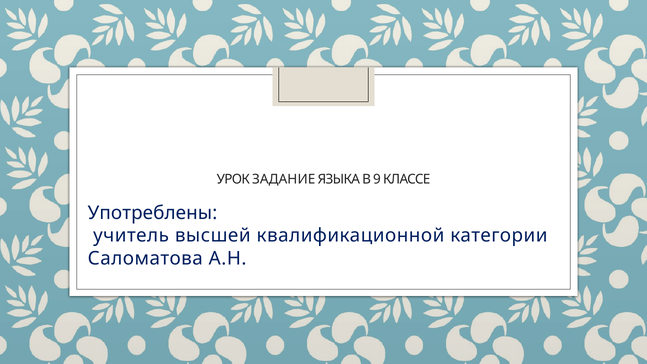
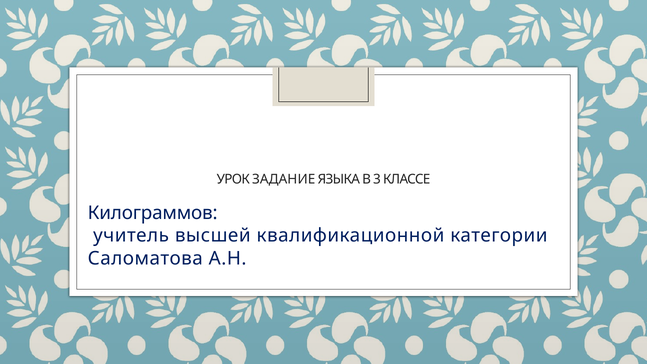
9: 9 -> 3
Употреблены: Употреблены -> Килограммов
